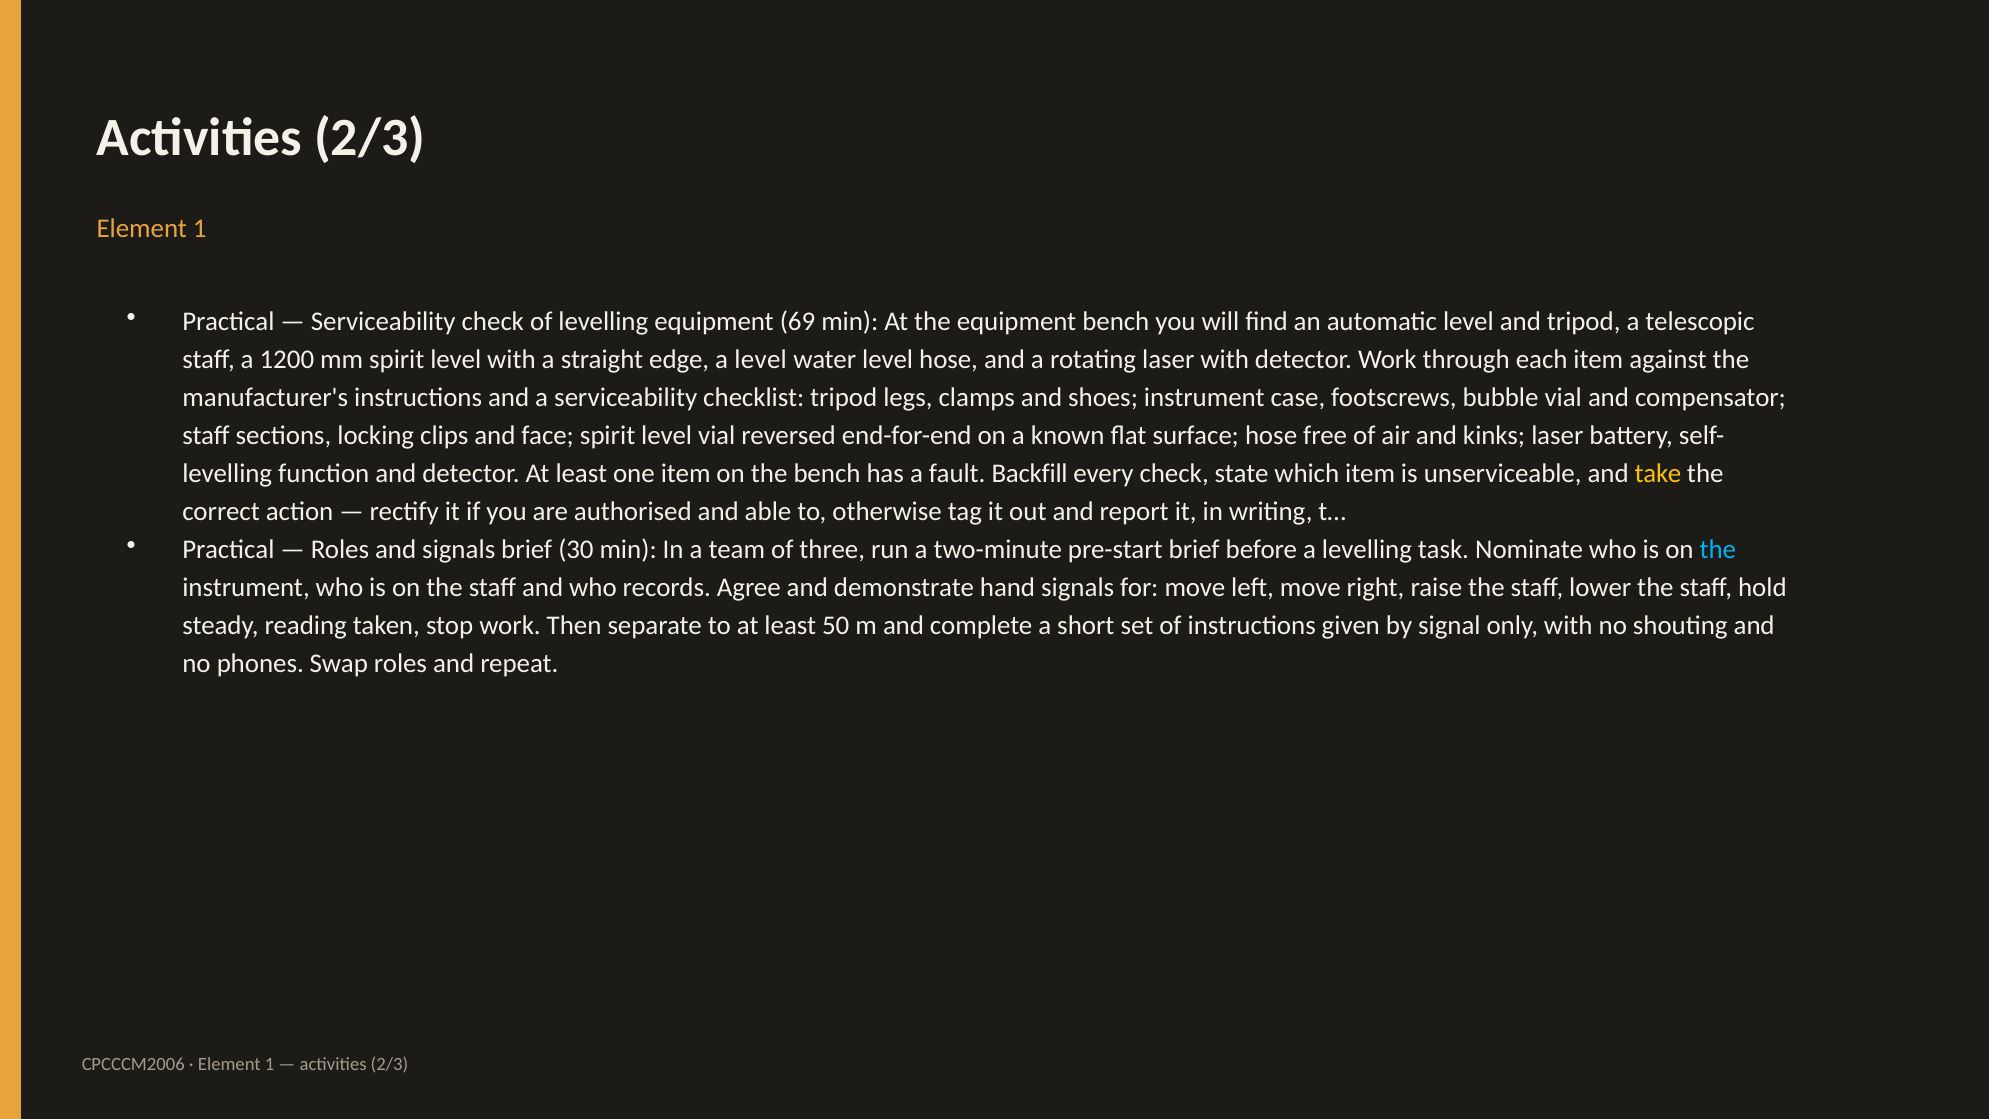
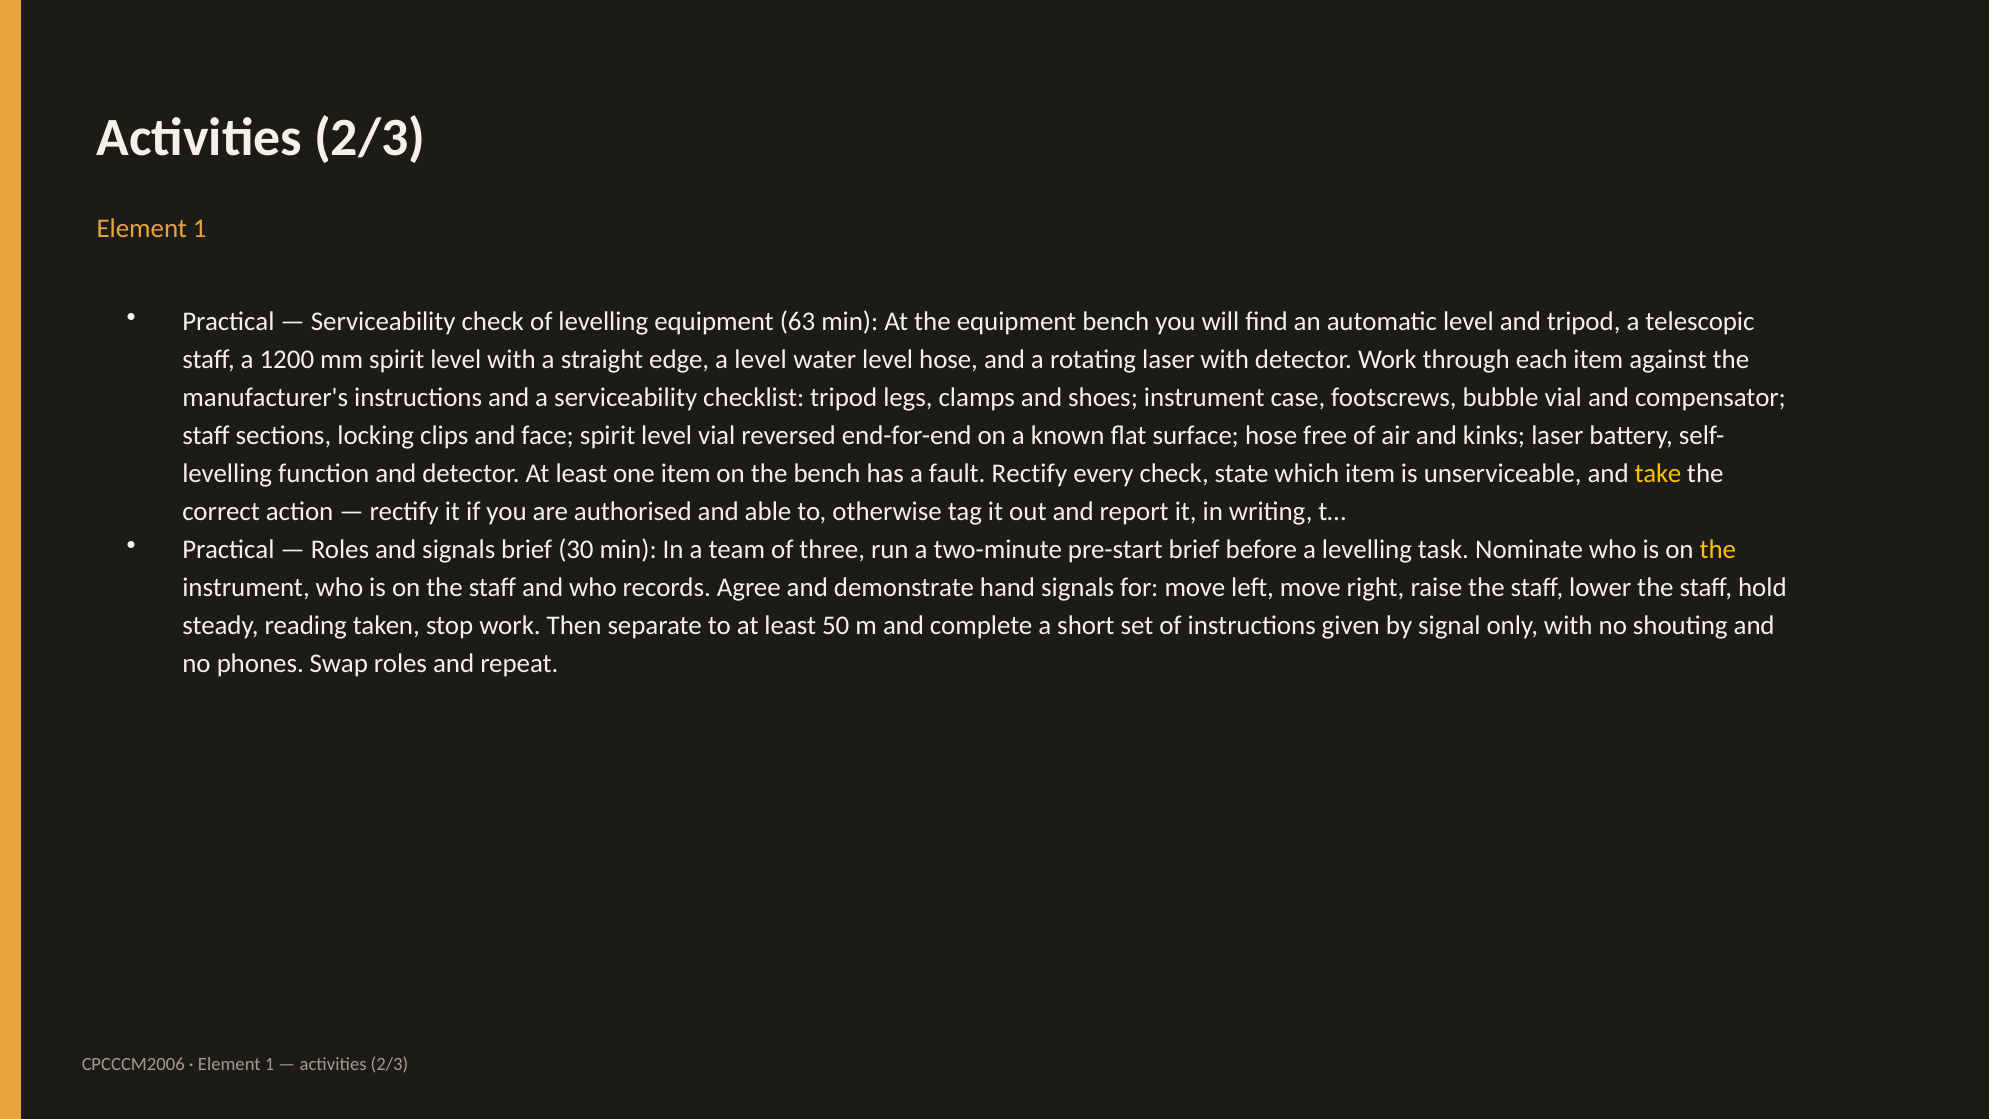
69: 69 -> 63
fault Backfill: Backfill -> Rectify
the at (1718, 550) colour: light blue -> yellow
